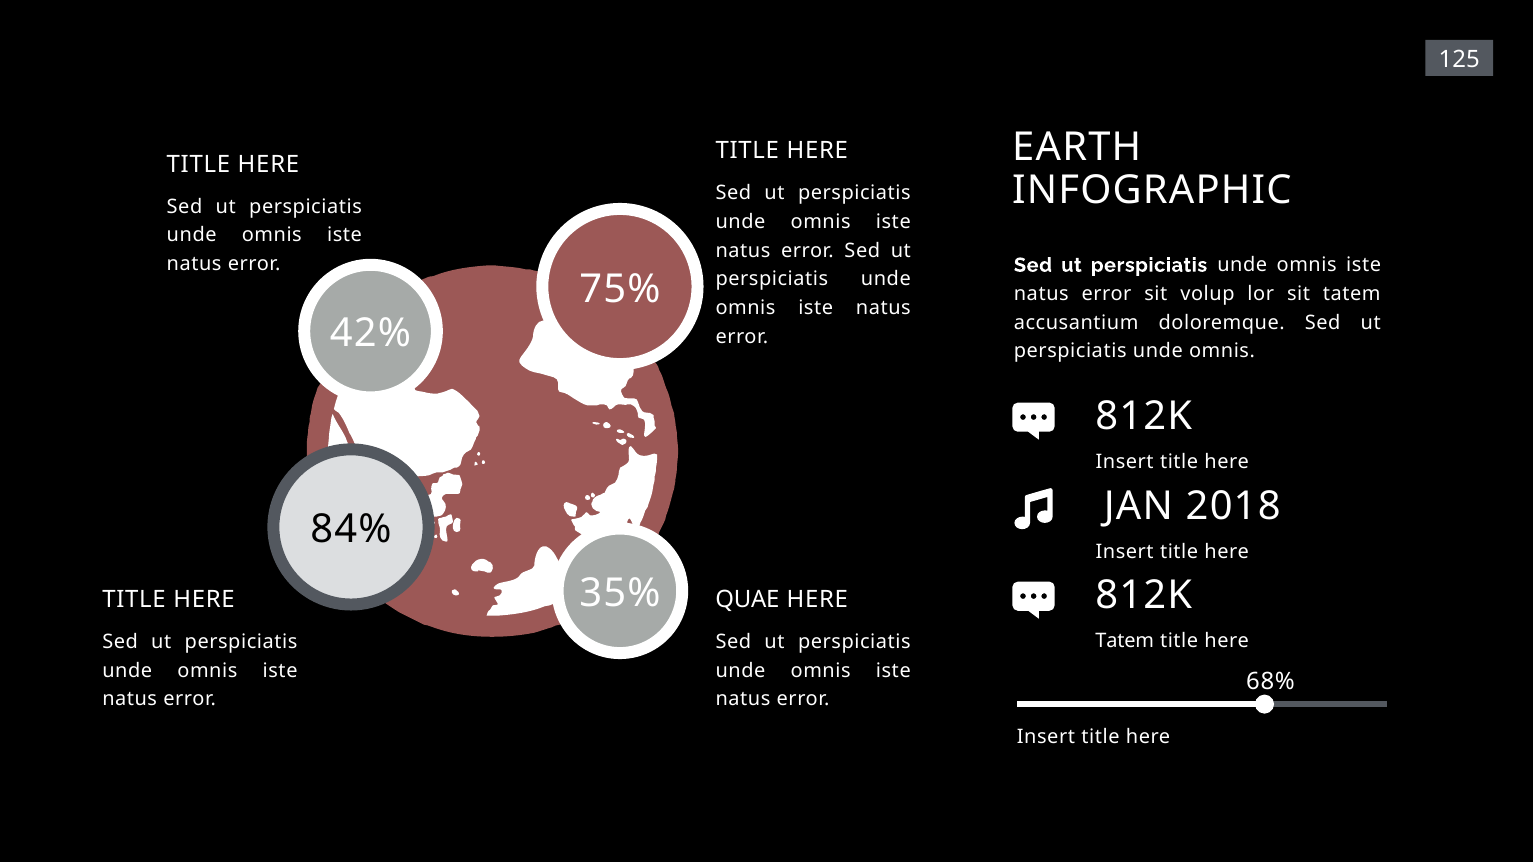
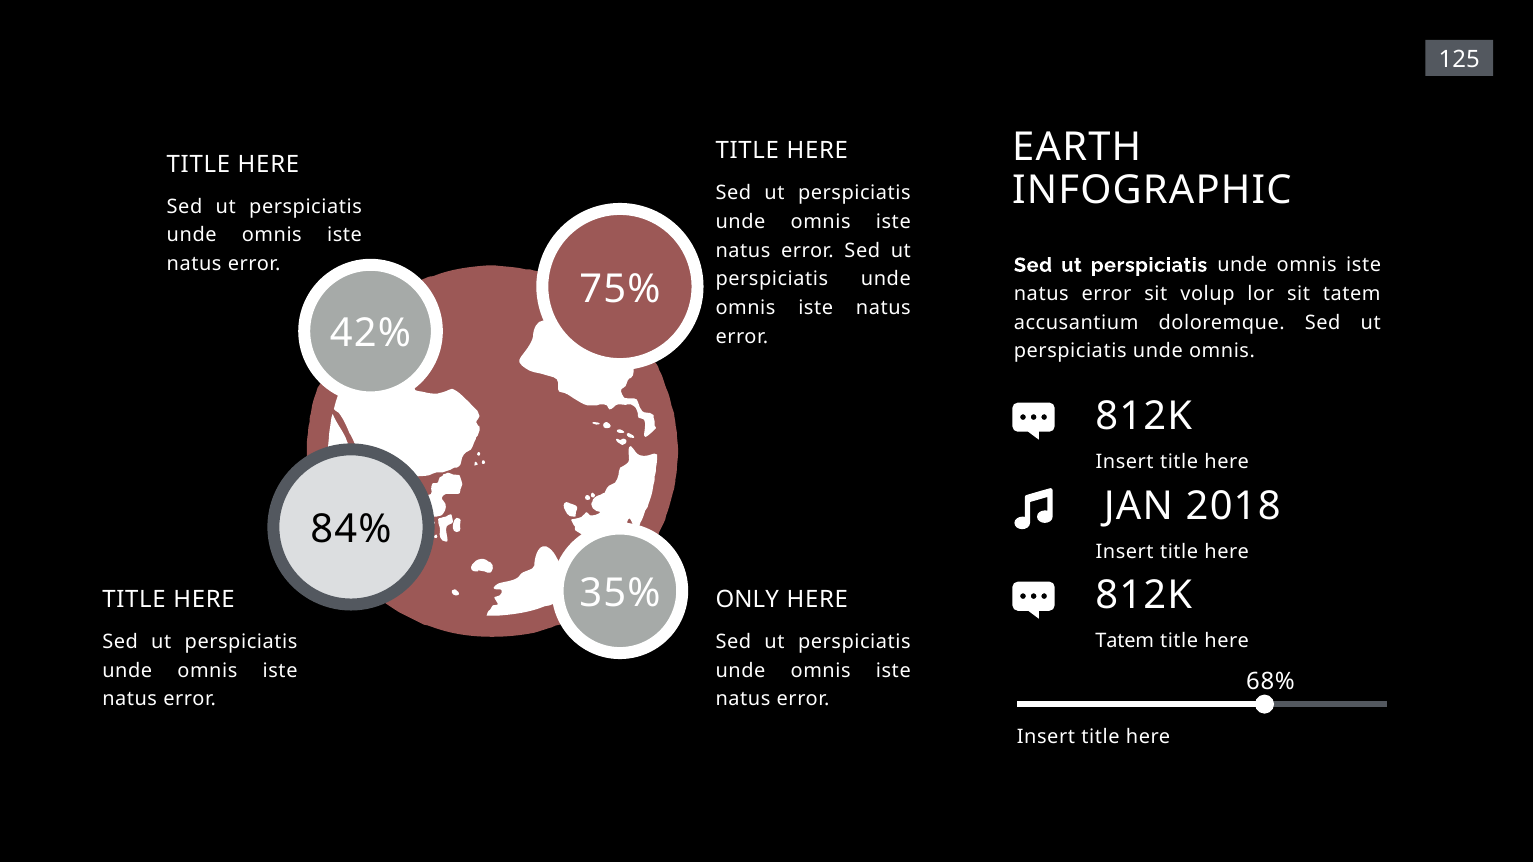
QUAE: QUAE -> ONLY
